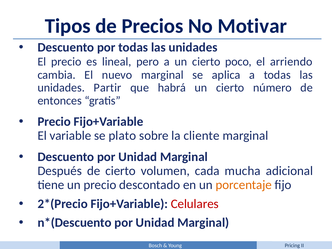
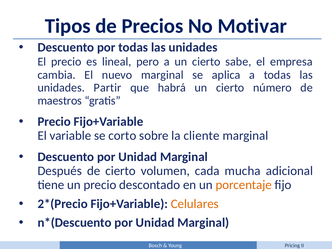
poco: poco -> sabe
arriendo: arriendo -> empresa
entonces: entonces -> maestros
plato: plato -> corto
Celulares colour: red -> orange
